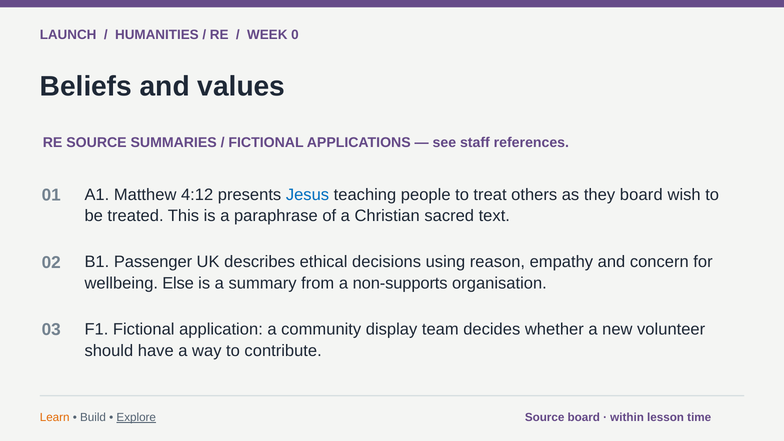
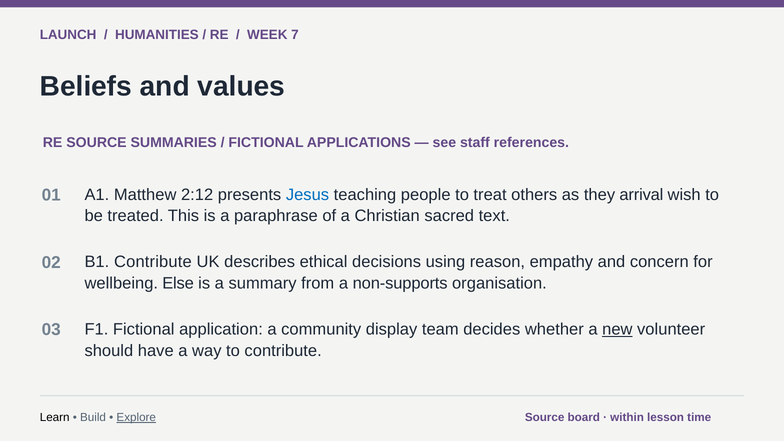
0: 0 -> 7
4:12: 4:12 -> 2:12
they board: board -> arrival
B1 Passenger: Passenger -> Contribute
new underline: none -> present
Learn colour: orange -> black
